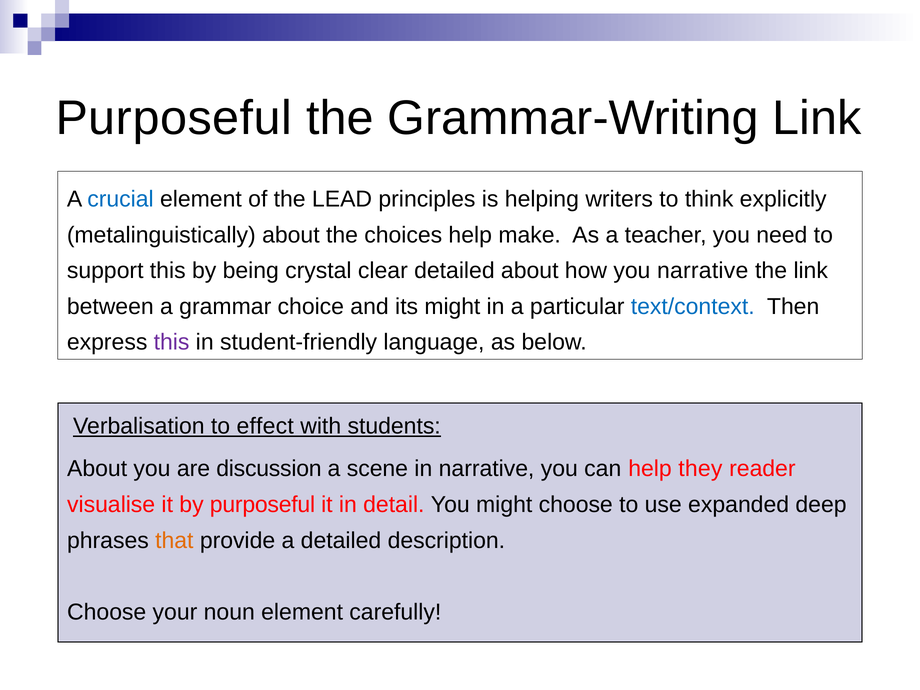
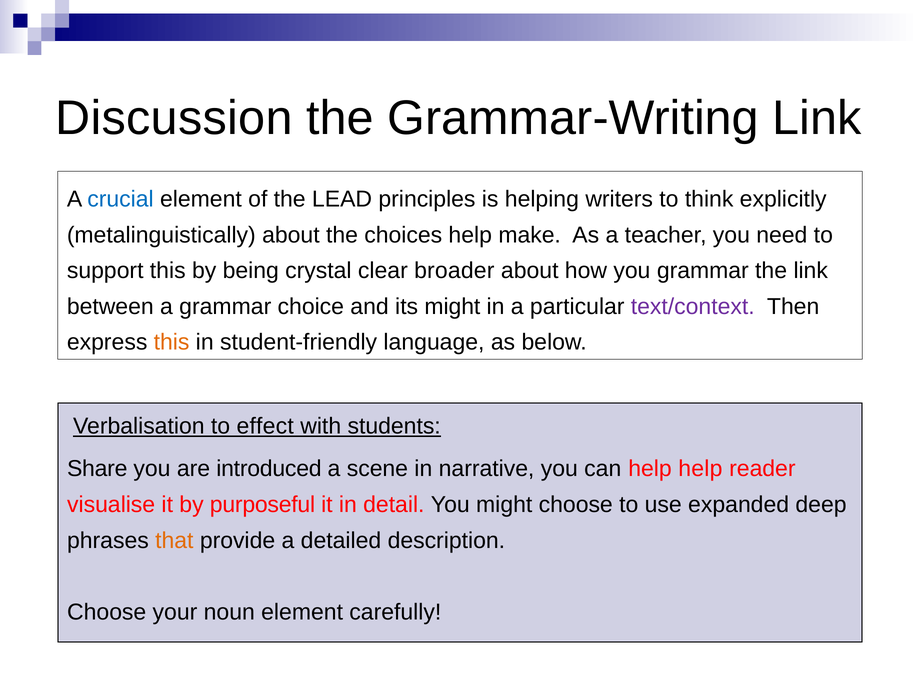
Purposeful at (174, 118): Purposeful -> Discussion
clear detailed: detailed -> broader
you narrative: narrative -> grammar
text/context colour: blue -> purple
this at (172, 342) colour: purple -> orange
About at (97, 469): About -> Share
discussion: discussion -> introduced
help they: they -> help
